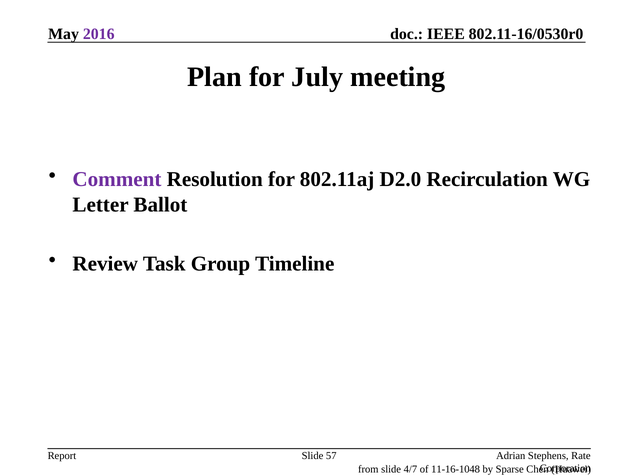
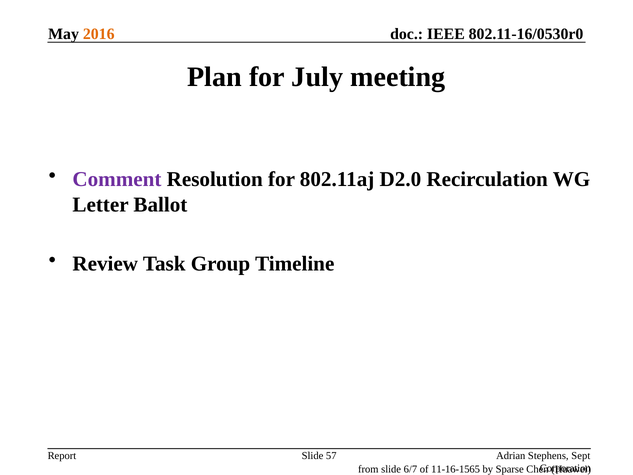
2016 colour: purple -> orange
Rate: Rate -> Sept
4/7: 4/7 -> 6/7
11-16-1048: 11-16-1048 -> 11-16-1565
